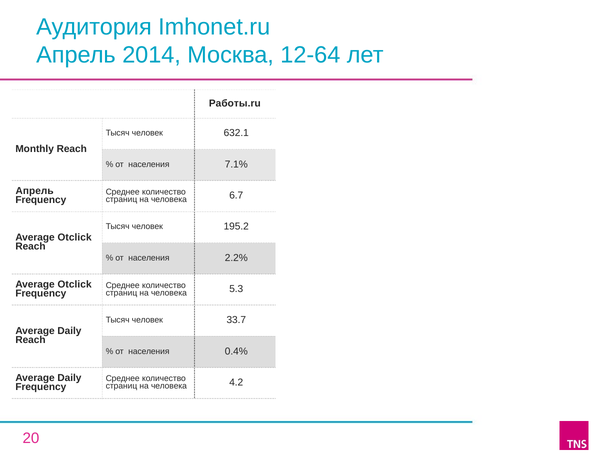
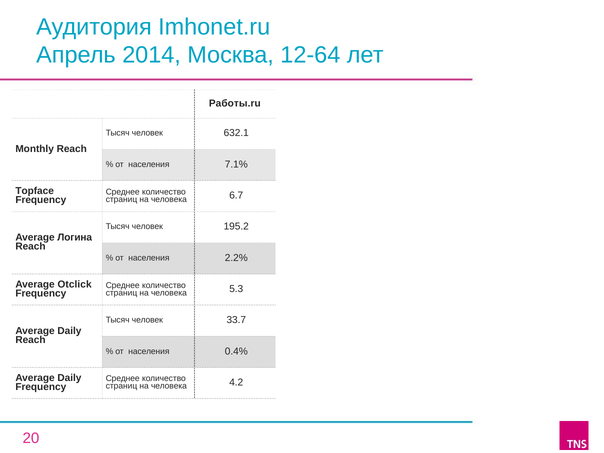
Апрель at (35, 191): Апрель -> Topface
Otclick at (75, 238): Otclick -> Логина
